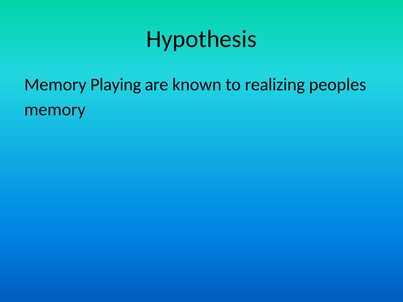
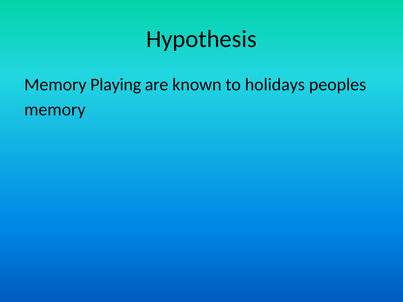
realizing: realizing -> holidays
